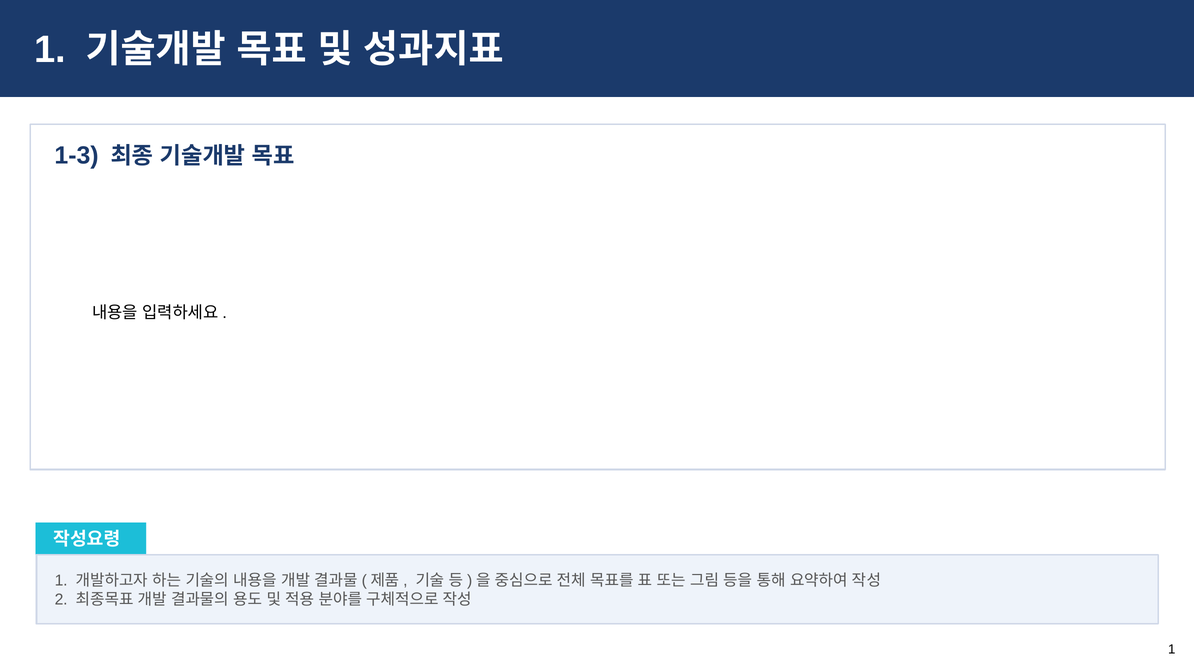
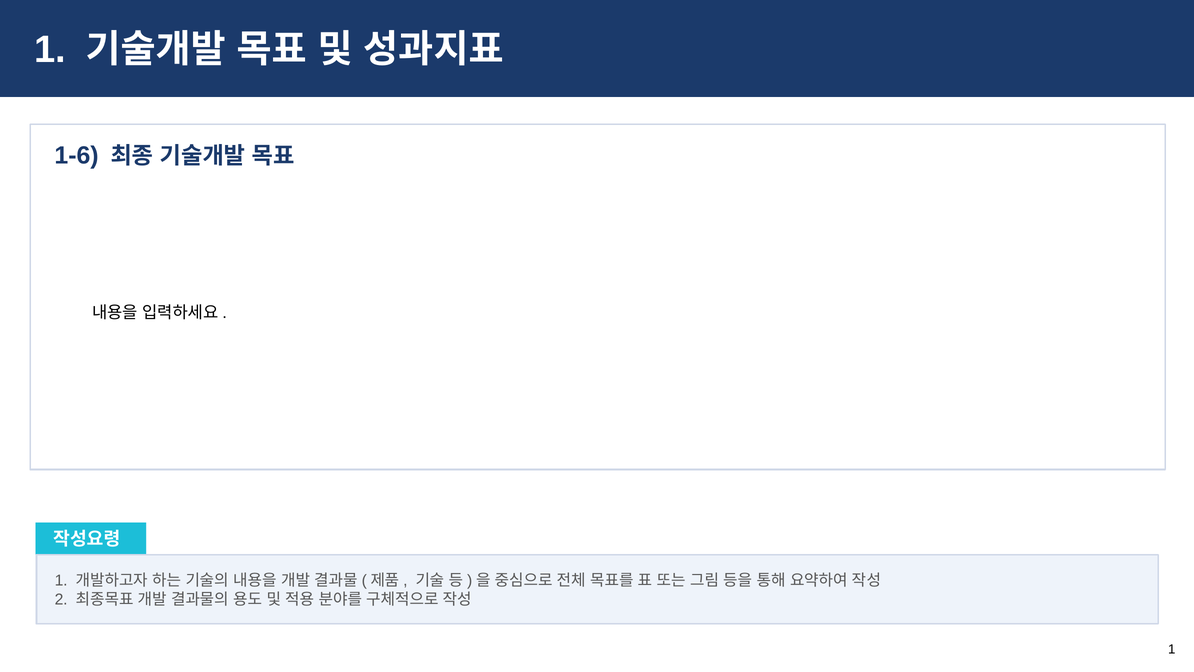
1-3: 1-3 -> 1-6
